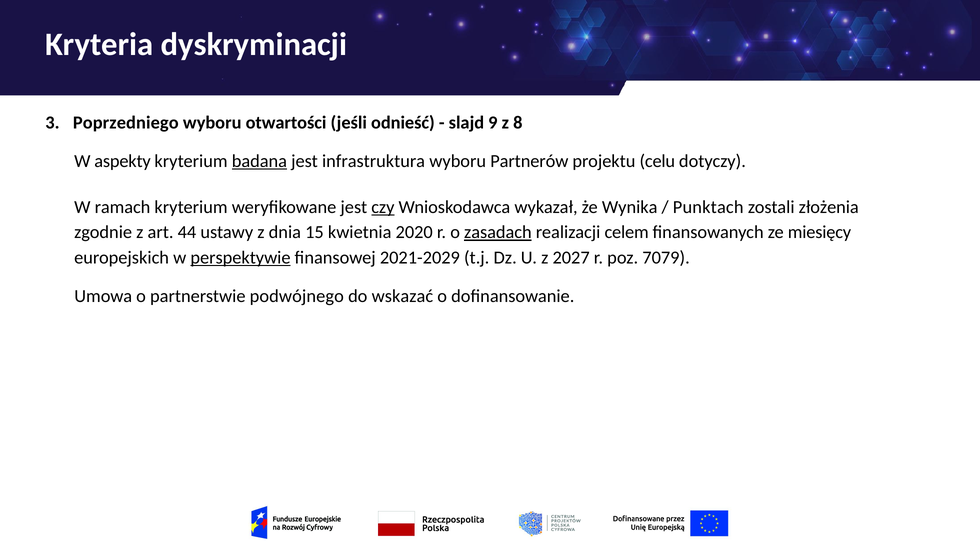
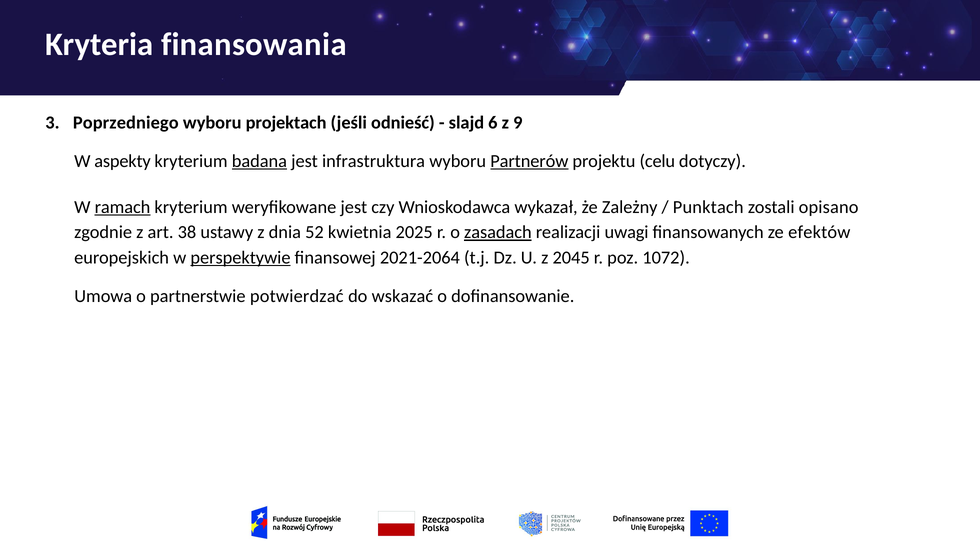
dyskryminacji: dyskryminacji -> finansowania
otwartości: otwartości -> projektach
9: 9 -> 6
8: 8 -> 9
Partnerów underline: none -> present
ramach underline: none -> present
czy underline: present -> none
Wynika: Wynika -> Zależny
złożenia: złożenia -> opisano
44: 44 -> 38
15: 15 -> 52
2020: 2020 -> 2025
celem: celem -> uwagi
miesięcy: miesięcy -> efektów
2021-2029: 2021-2029 -> 2021-2064
2027: 2027 -> 2045
7079: 7079 -> 1072
podwójnego: podwójnego -> potwierdzać
